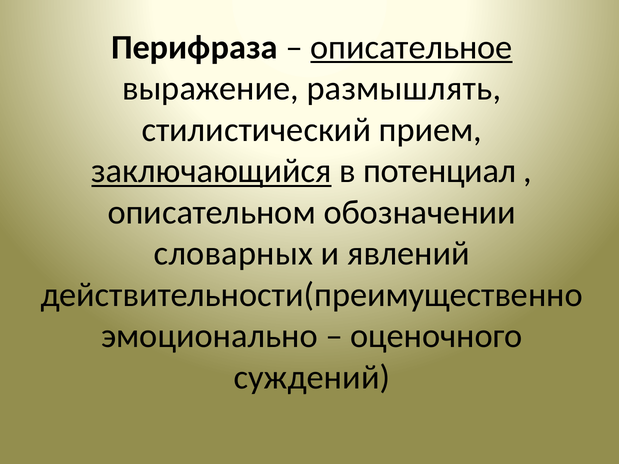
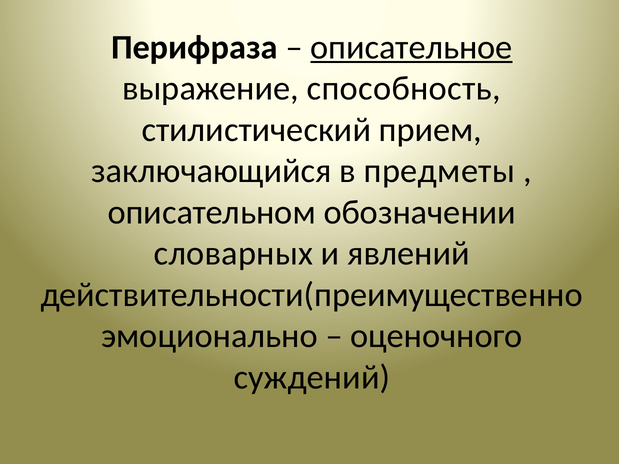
размышлять: размышлять -> способность
заключающийся underline: present -> none
потенциал: потенциал -> предметы
